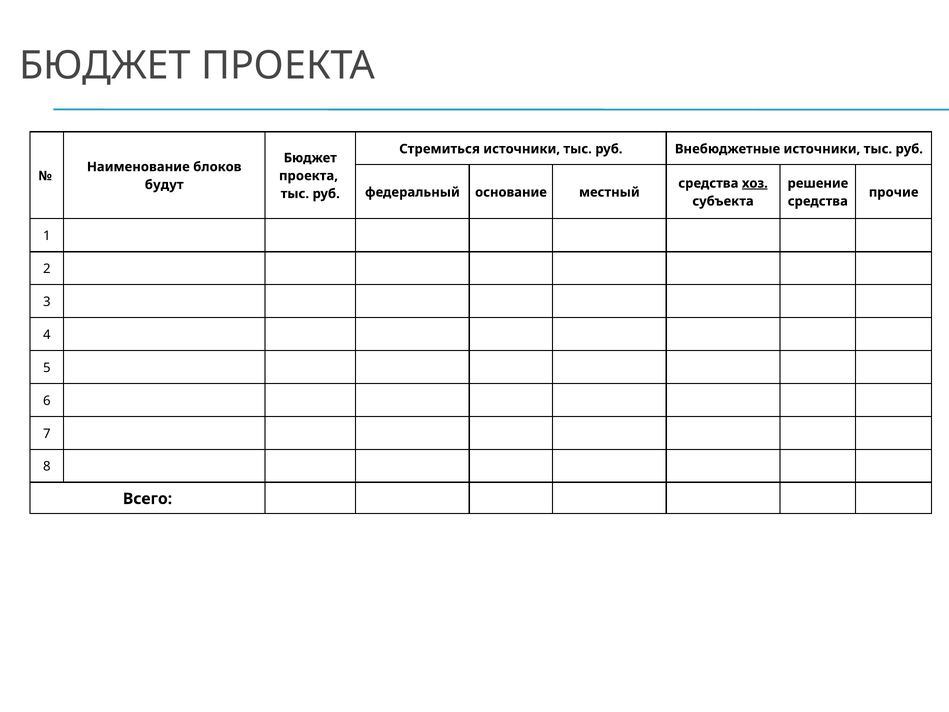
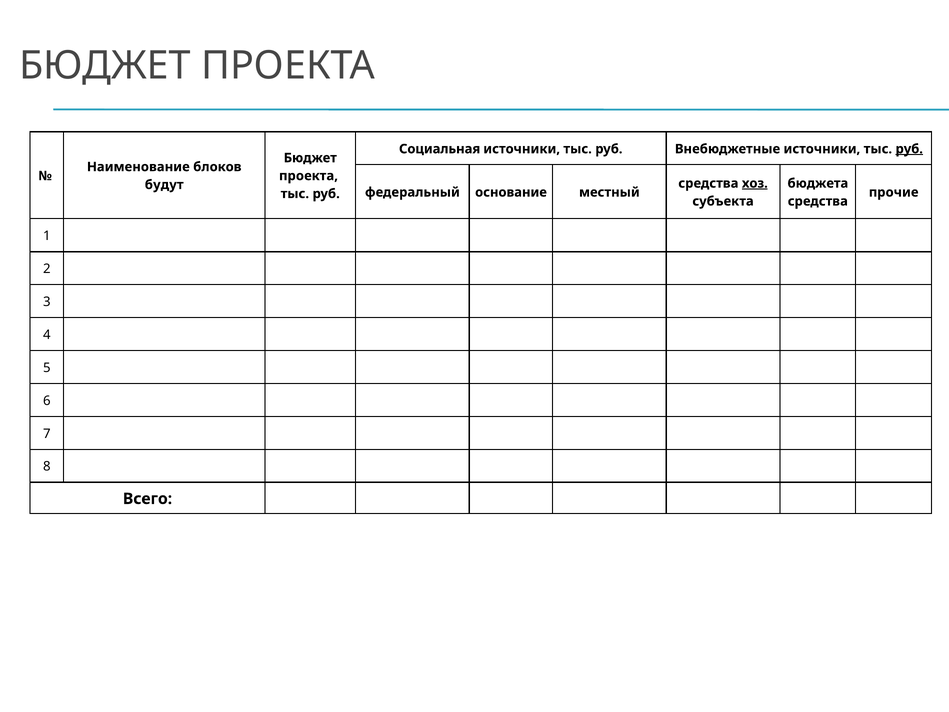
Стремиться: Стремиться -> Социальная
руб at (909, 149) underline: none -> present
решение: решение -> бюджета
